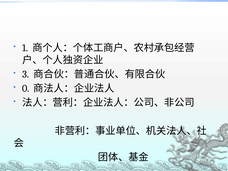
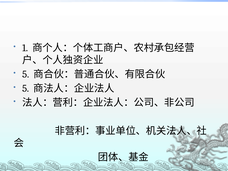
3 at (26, 74): 3 -> 5
0 at (26, 88): 0 -> 5
